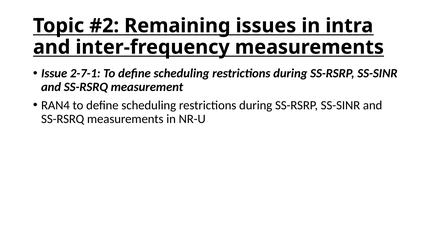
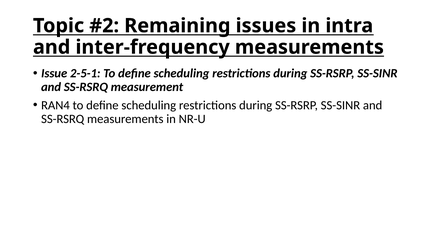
2-7-1: 2-7-1 -> 2-5-1
